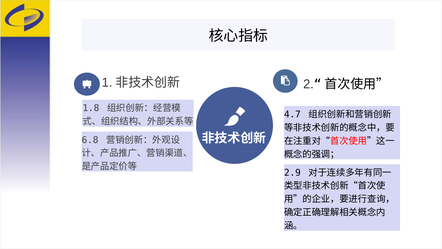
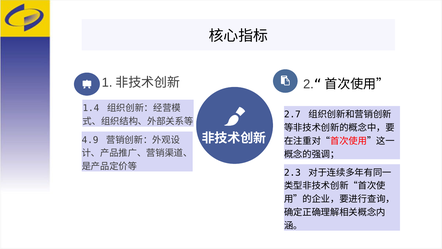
1.8: 1.8 -> 1.4
4.7: 4.7 -> 2.7
6.8: 6.8 -> 4.9
2.9: 2.9 -> 2.3
